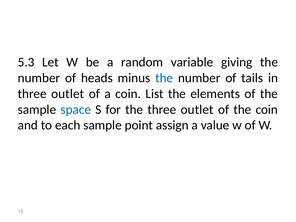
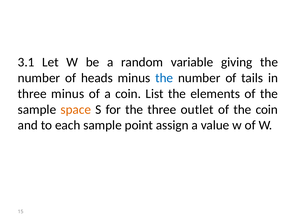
5.3: 5.3 -> 3.1
outlet at (68, 94): outlet -> minus
space colour: blue -> orange
